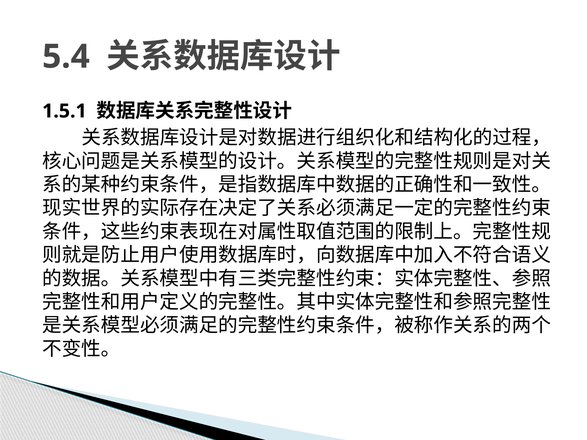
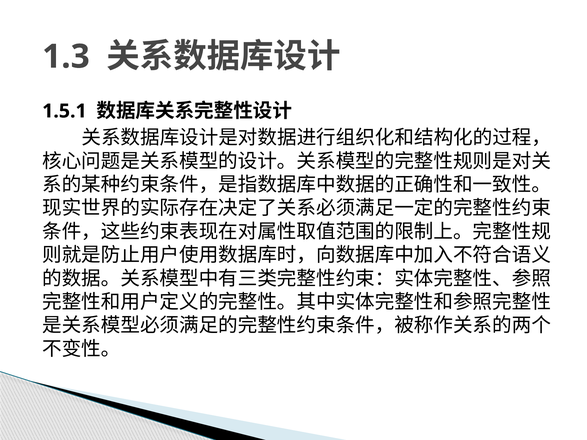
5.4: 5.4 -> 1.3
